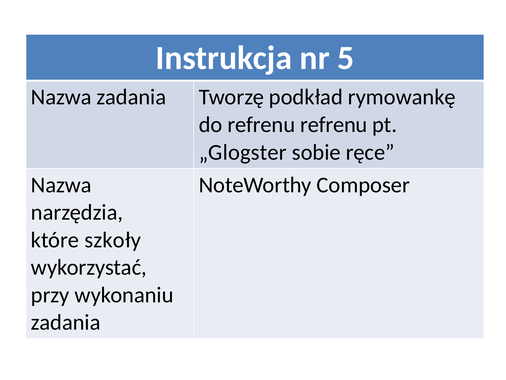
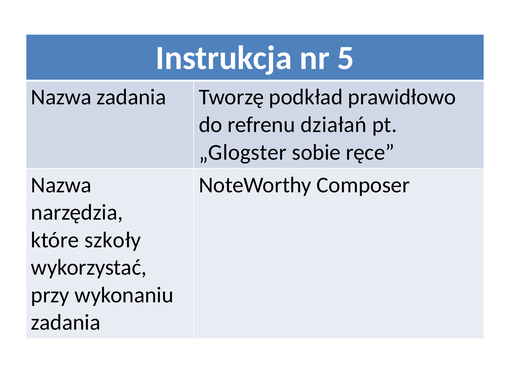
rymowankę: rymowankę -> prawidłowo
refrenu refrenu: refrenu -> działań
